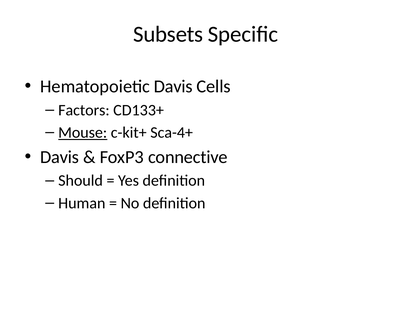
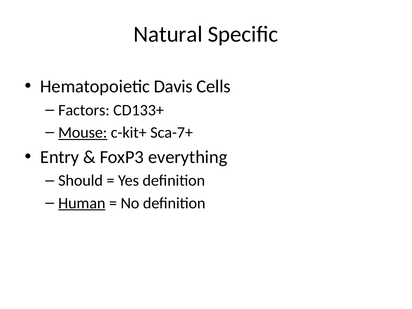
Subsets: Subsets -> Natural
Sca-4+: Sca-4+ -> Sca-7+
Davis at (60, 157): Davis -> Entry
connective: connective -> everything
Human underline: none -> present
